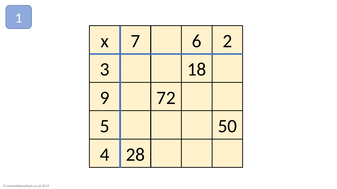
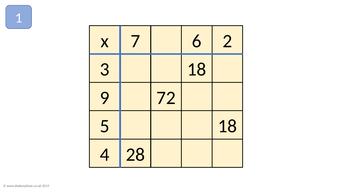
5 50: 50 -> 18
